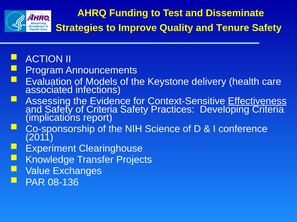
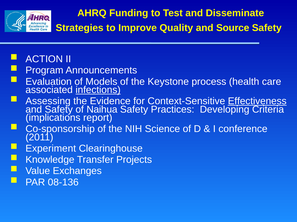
Tenure: Tenure -> Source
delivery: delivery -> process
infections underline: none -> present
of Criteria: Criteria -> Naihua
